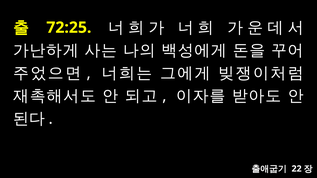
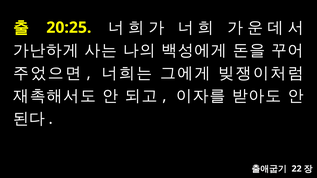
72:25: 72:25 -> 20:25
